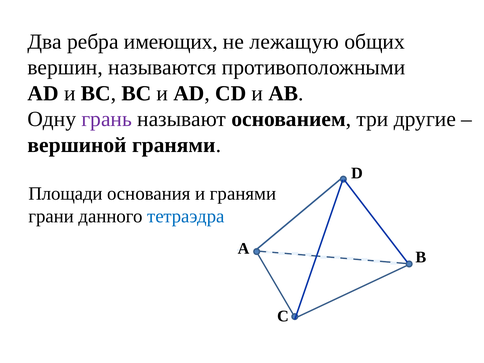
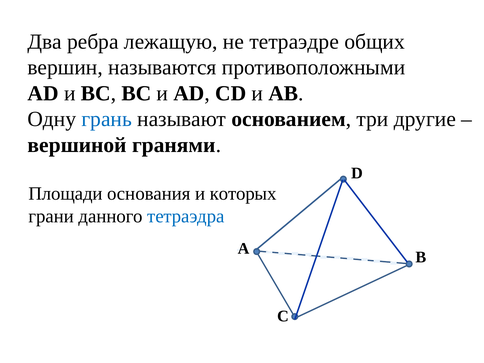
имеющих: имеющих -> лежащую
лежащую: лежащую -> тетраэдре
грань colour: purple -> blue
и гранями: гранями -> которых
